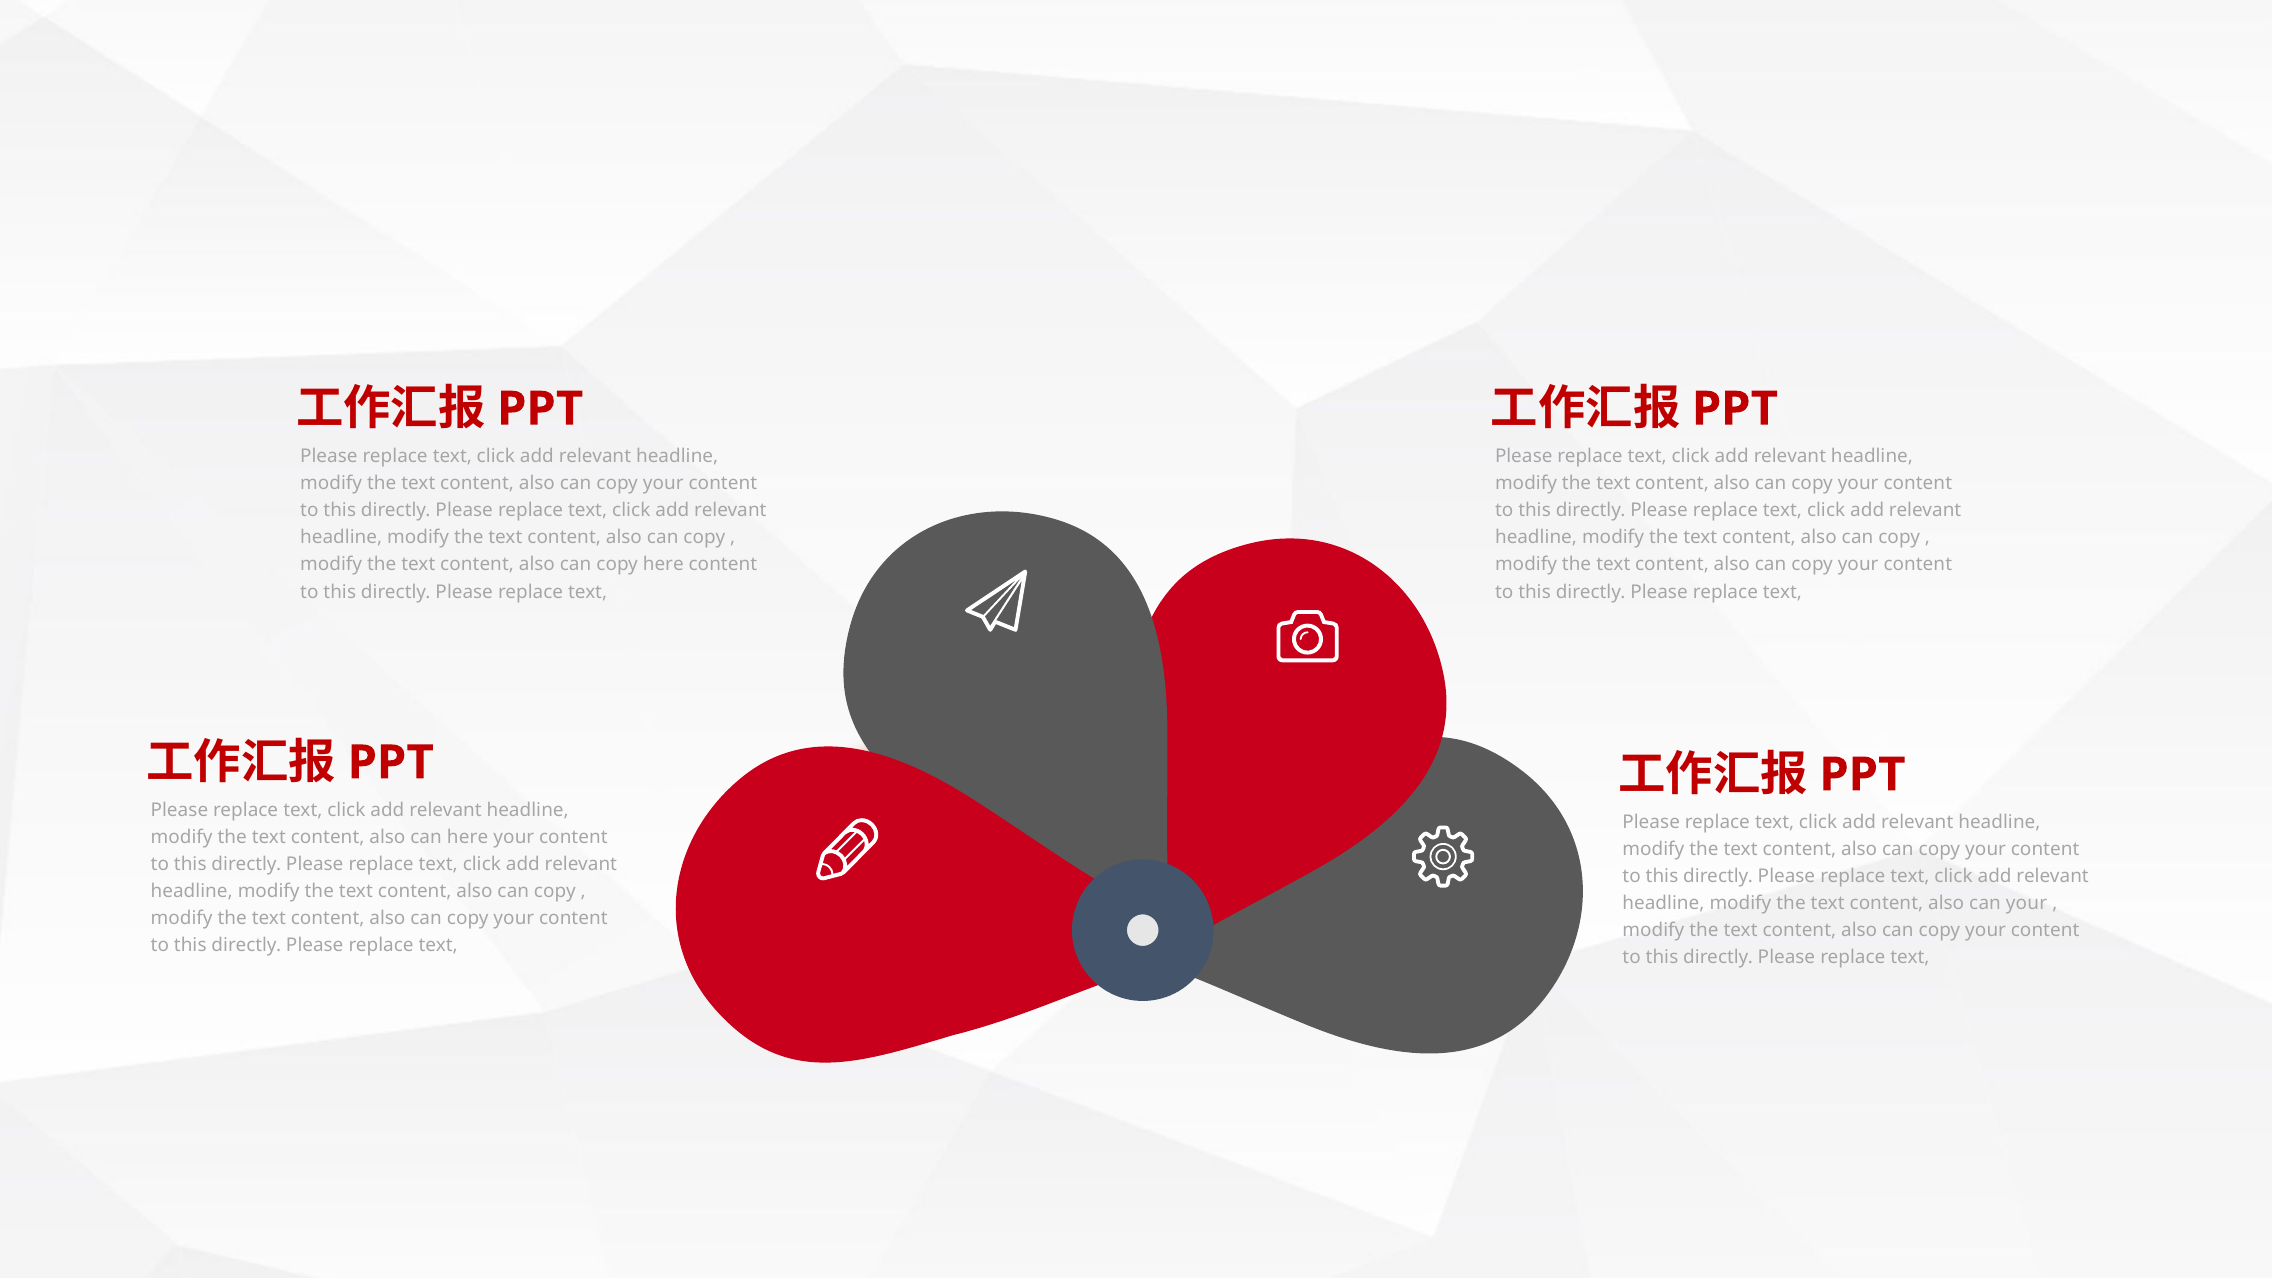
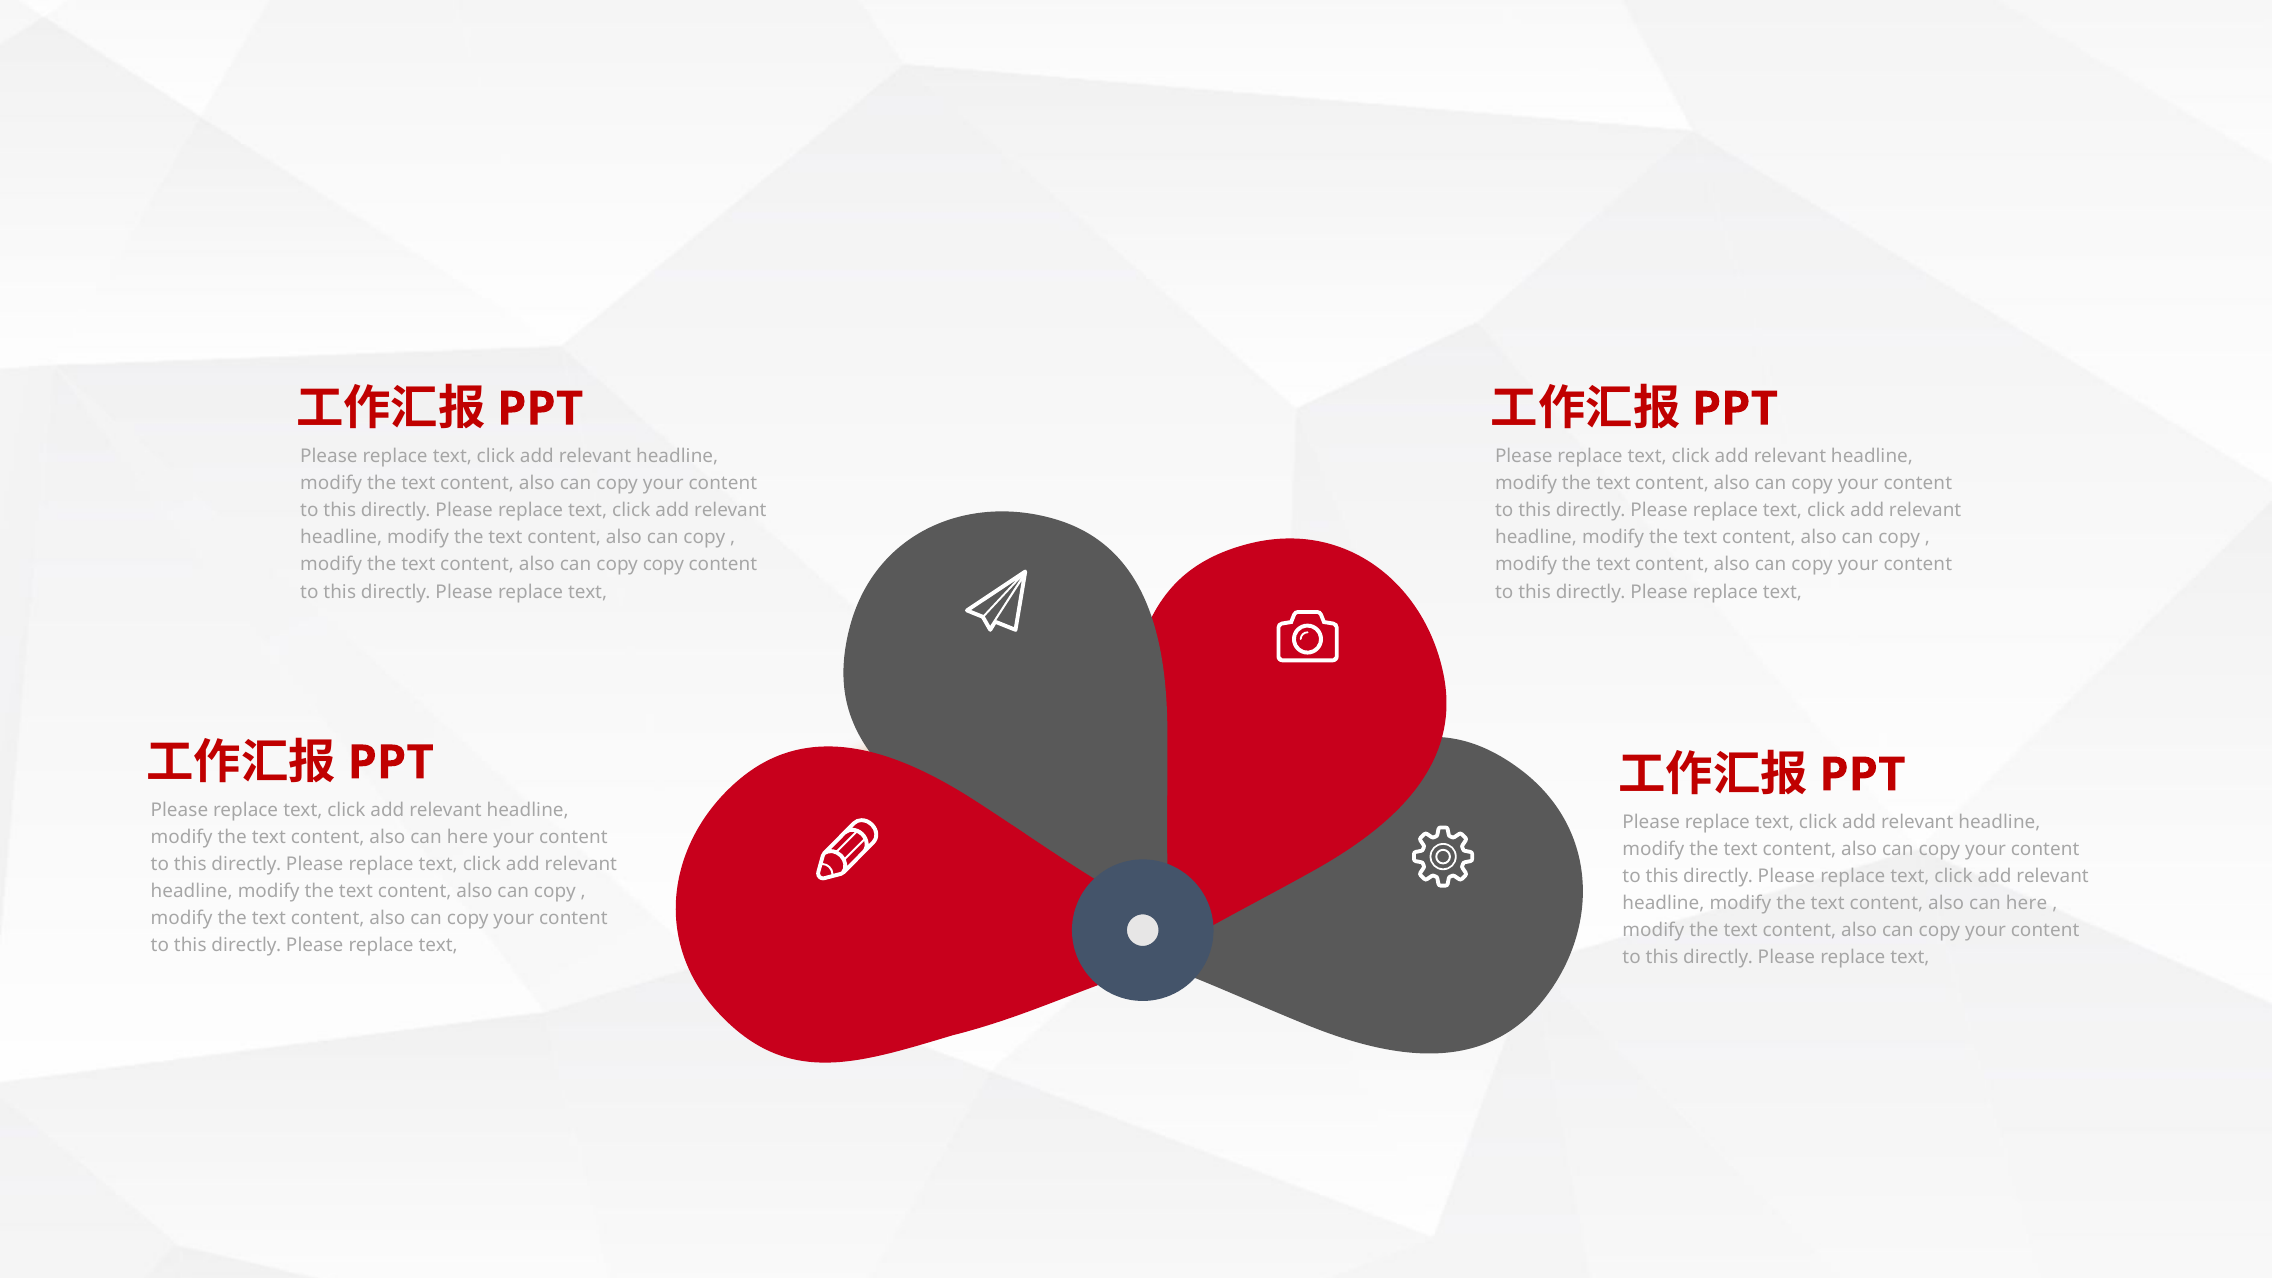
copy here: here -> copy
your at (2026, 903): your -> here
